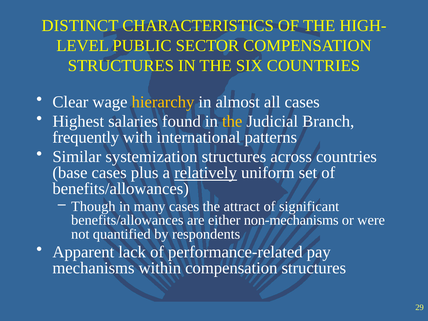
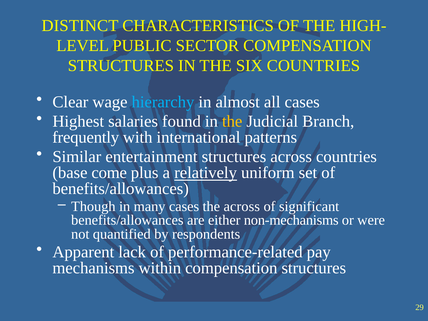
hierarchy colour: yellow -> light blue
systemization: systemization -> entertainment
base cases: cases -> come
the attract: attract -> across
